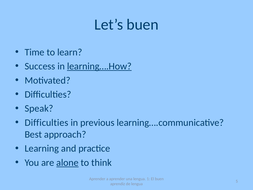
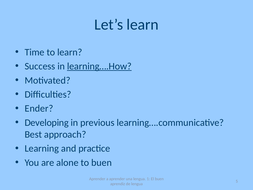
Let’s buen: buen -> learn
Speak: Speak -> Ender
Difficulties at (47, 122): Difficulties -> Developing
alone underline: present -> none
to think: think -> buen
